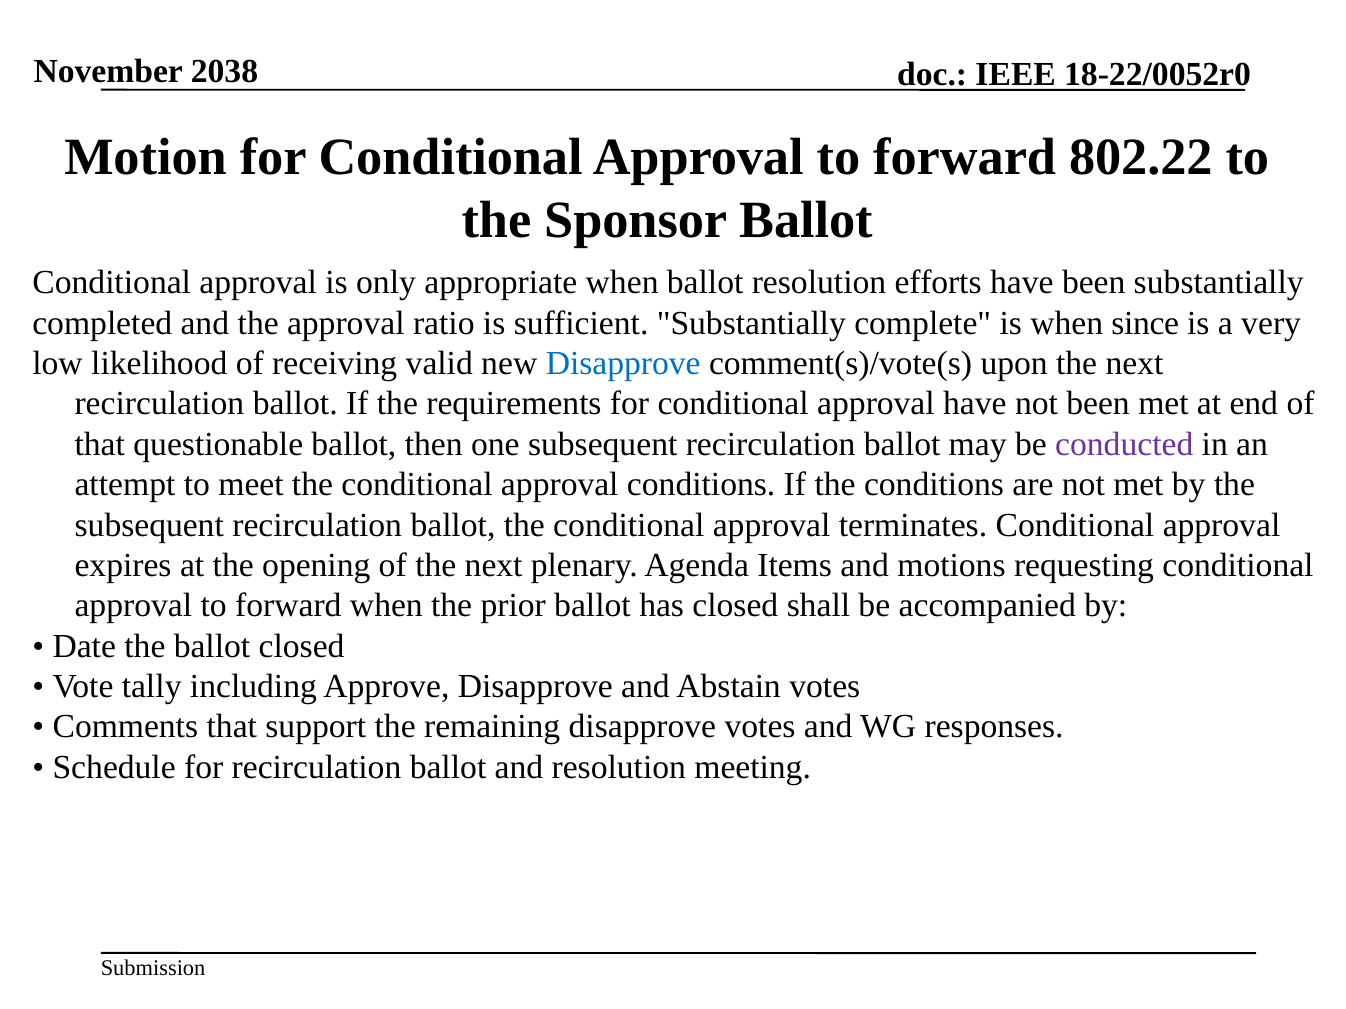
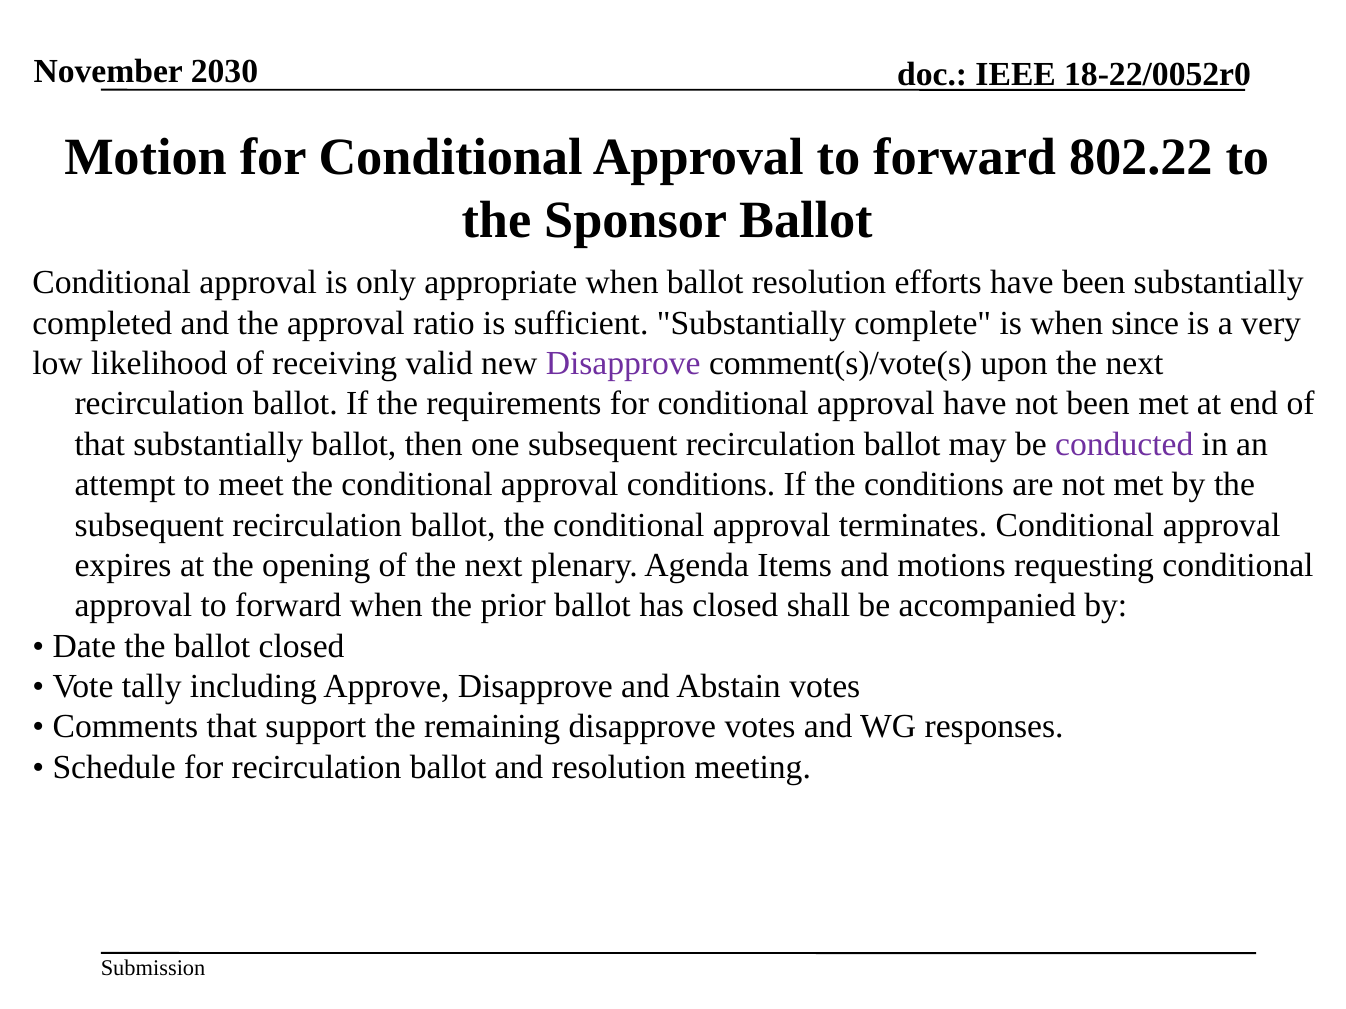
2038: 2038 -> 2030
Disapprove at (623, 364) colour: blue -> purple
that questionable: questionable -> substantially
